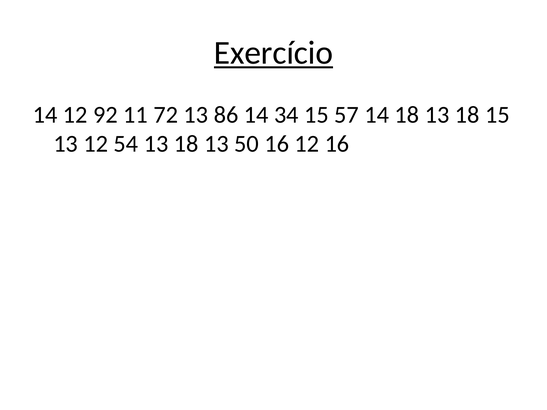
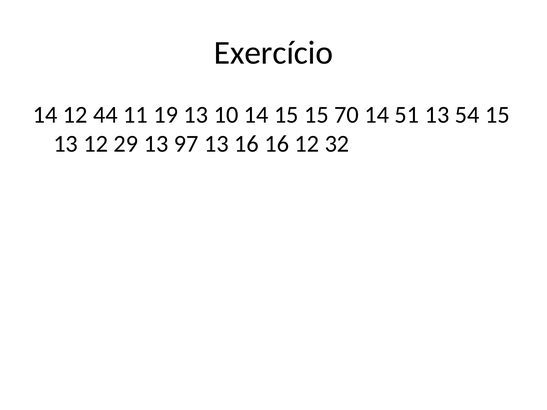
Exercício underline: present -> none
92: 92 -> 44
72: 72 -> 19
86: 86 -> 10
14 34: 34 -> 15
57: 57 -> 70
14 18: 18 -> 51
18 at (467, 115): 18 -> 54
54: 54 -> 29
18 at (186, 144): 18 -> 97
13 50: 50 -> 16
12 16: 16 -> 32
